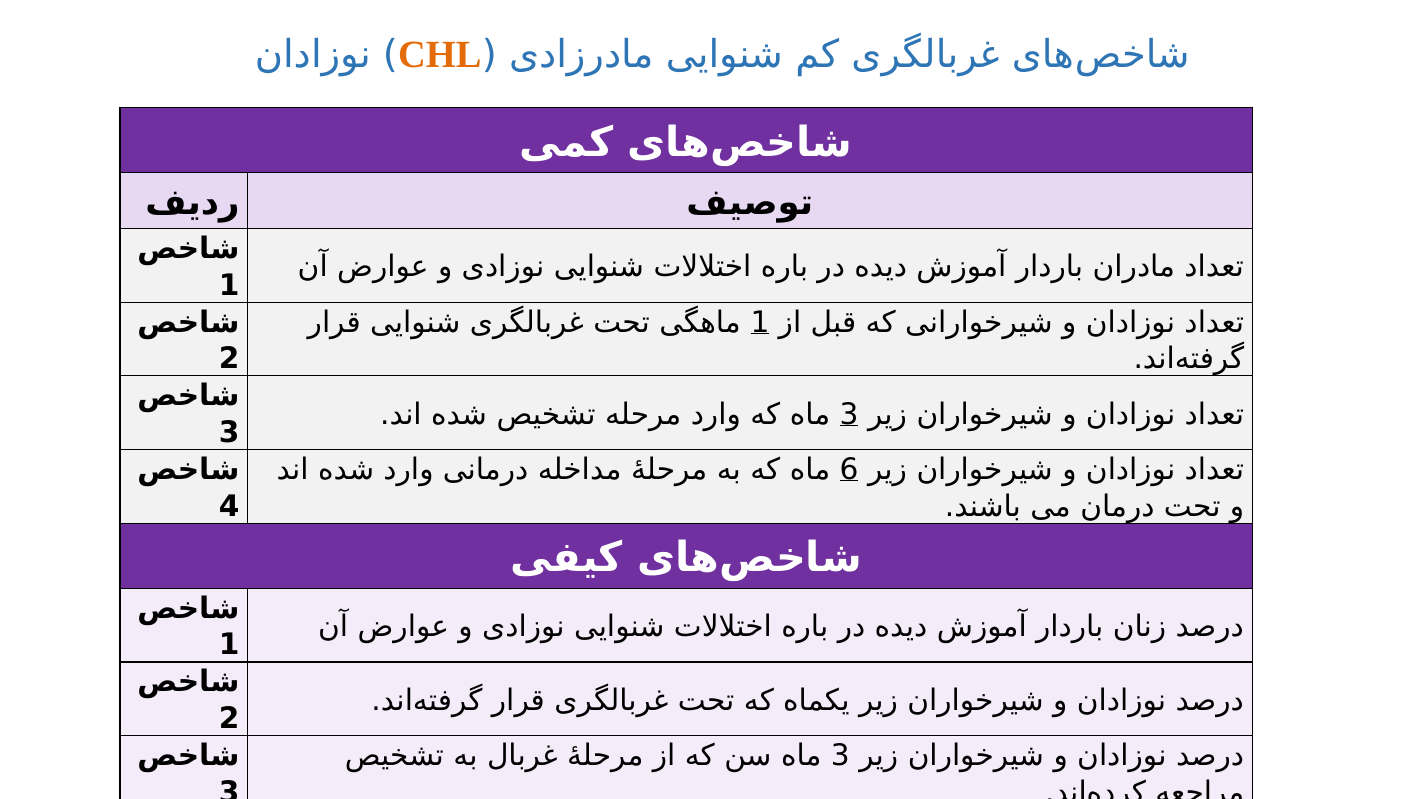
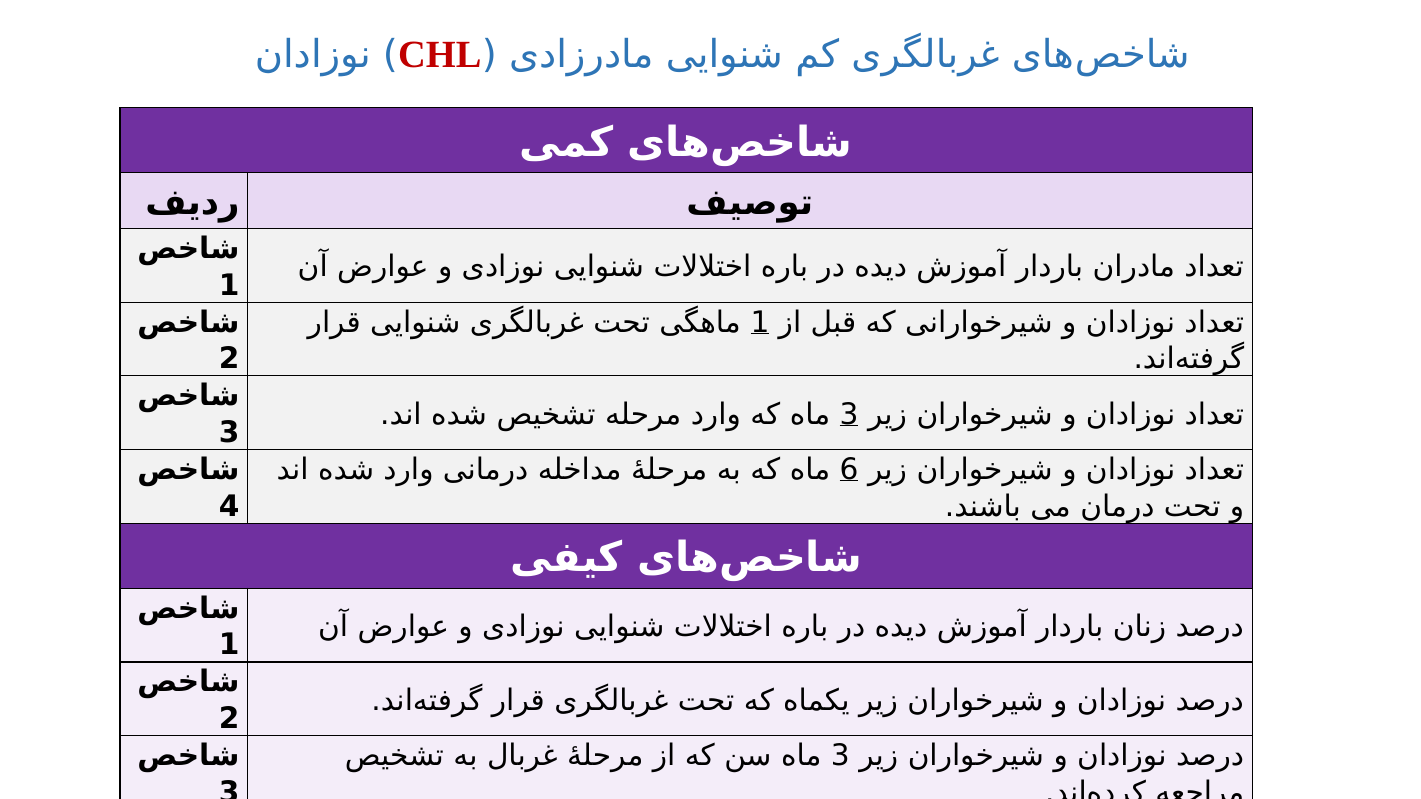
CHL colour: orange -> red
